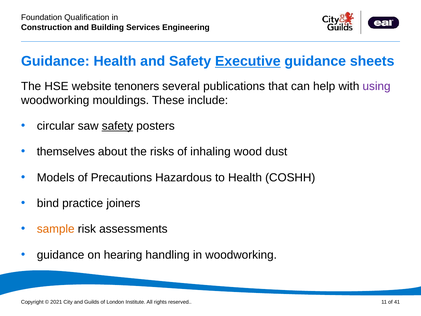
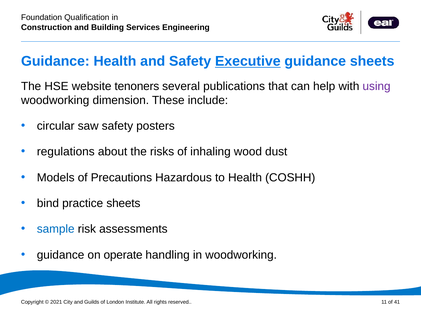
mouldings: mouldings -> dimension
safety at (117, 126) underline: present -> none
themselves: themselves -> regulations
practice joiners: joiners -> sheets
sample colour: orange -> blue
hearing: hearing -> operate
